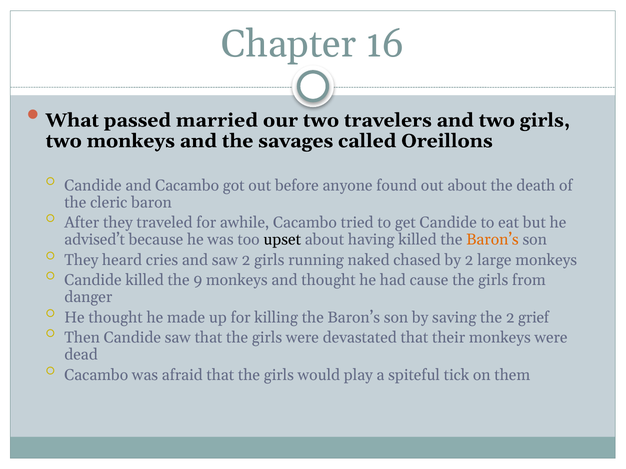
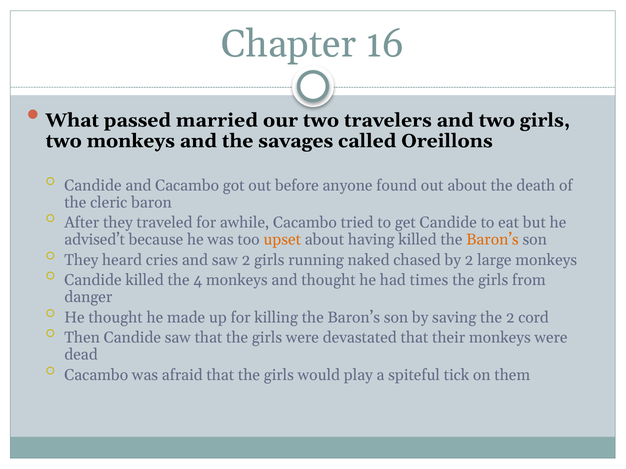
upset colour: black -> orange
9: 9 -> 4
cause: cause -> times
grief: grief -> cord
